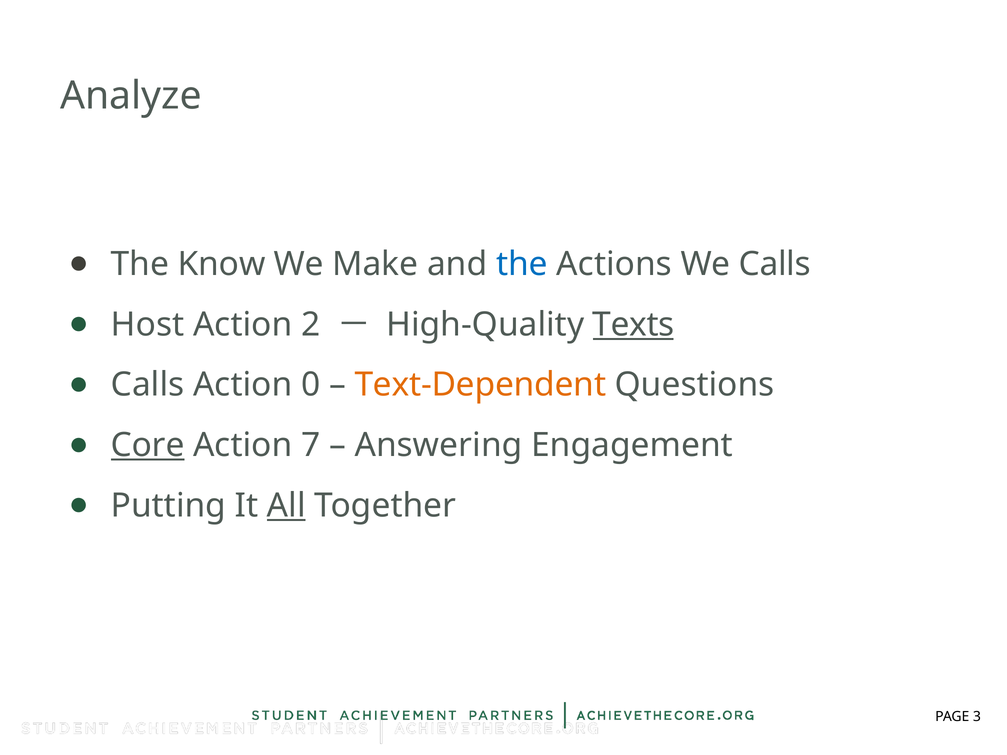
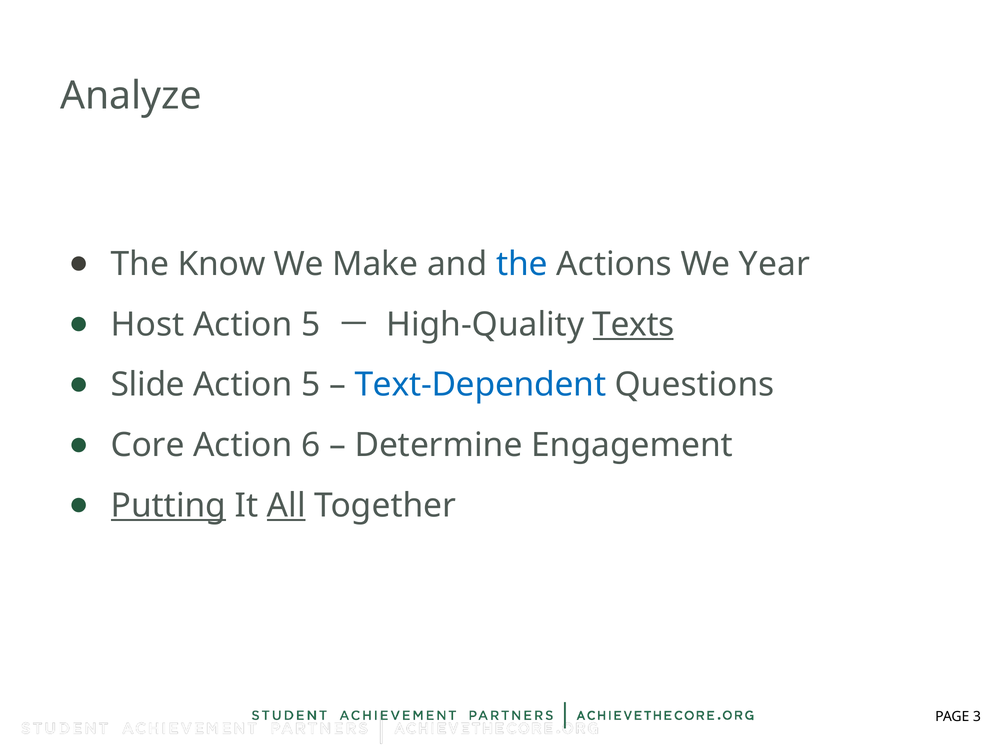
We Calls: Calls -> Year
2 at (311, 325): 2 -> 5
Calls at (148, 385): Calls -> Slide
0 at (311, 385): 0 -> 5
Text-Dependent colour: orange -> blue
Core underline: present -> none
7: 7 -> 6
Answering: Answering -> Determine
Putting underline: none -> present
